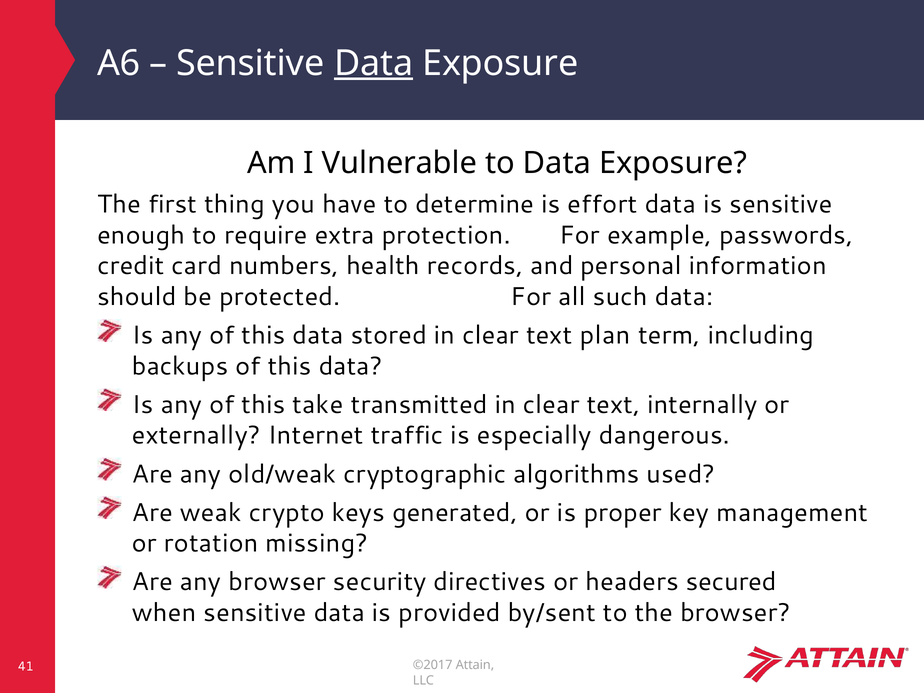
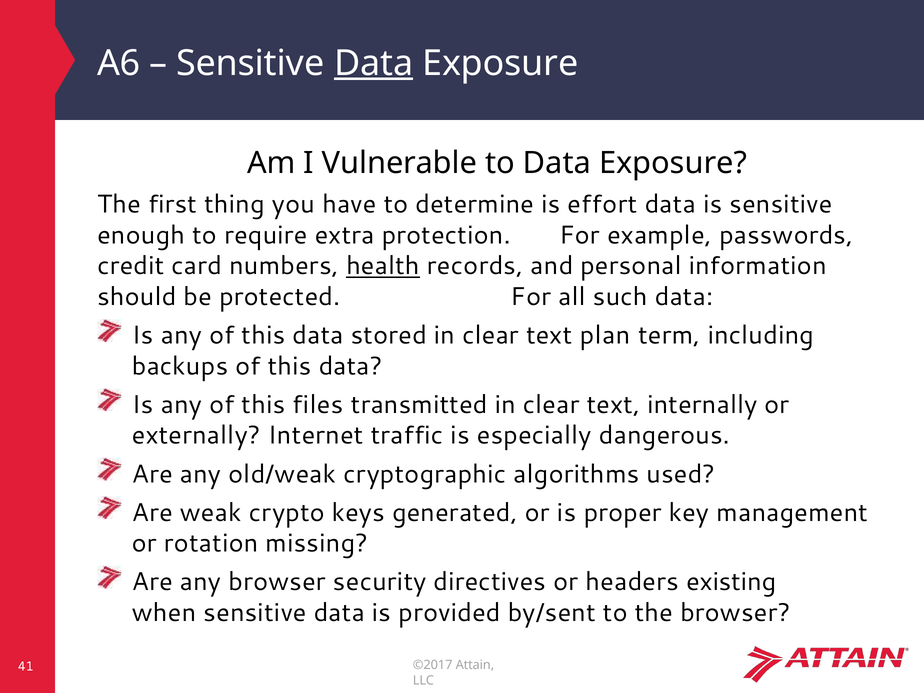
health underline: none -> present
take: take -> files
secured: secured -> existing
